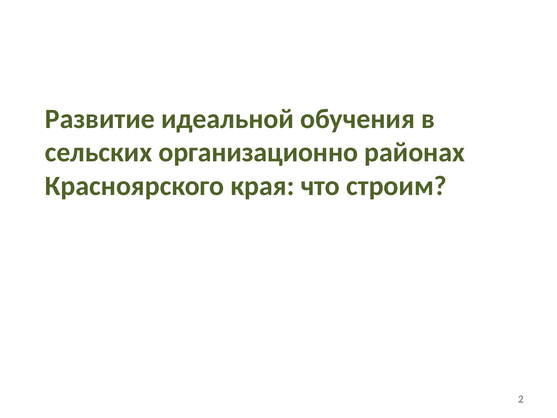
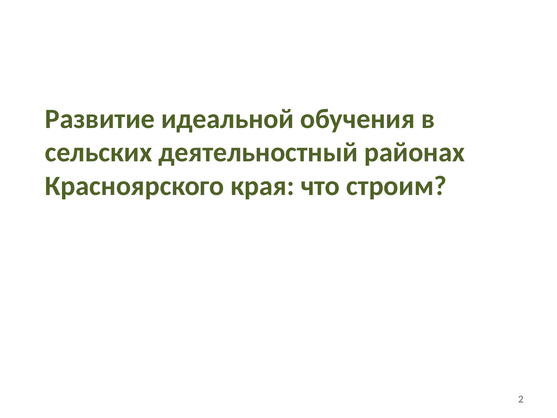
организационно: организационно -> деятельностный
